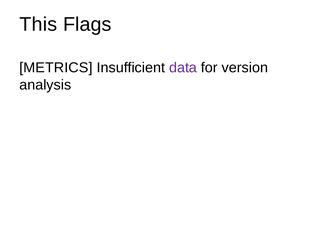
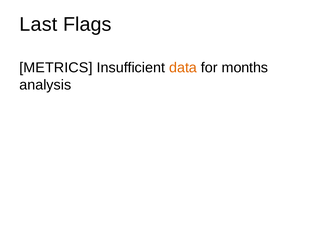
This: This -> Last
data colour: purple -> orange
version: version -> months
